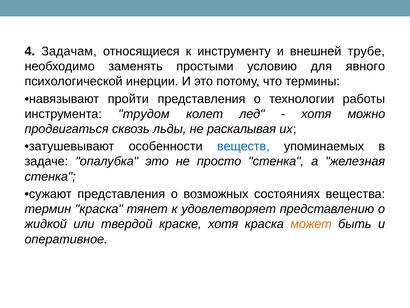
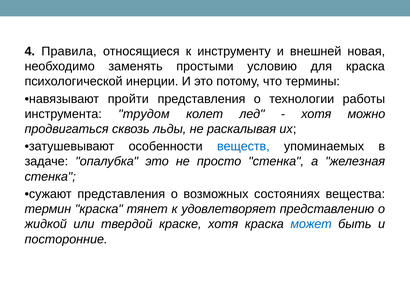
Задачам: Задачам -> Правила
трубе: трубе -> новая
для явного: явного -> краска
может colour: orange -> blue
оперативное: оперативное -> посторонние
